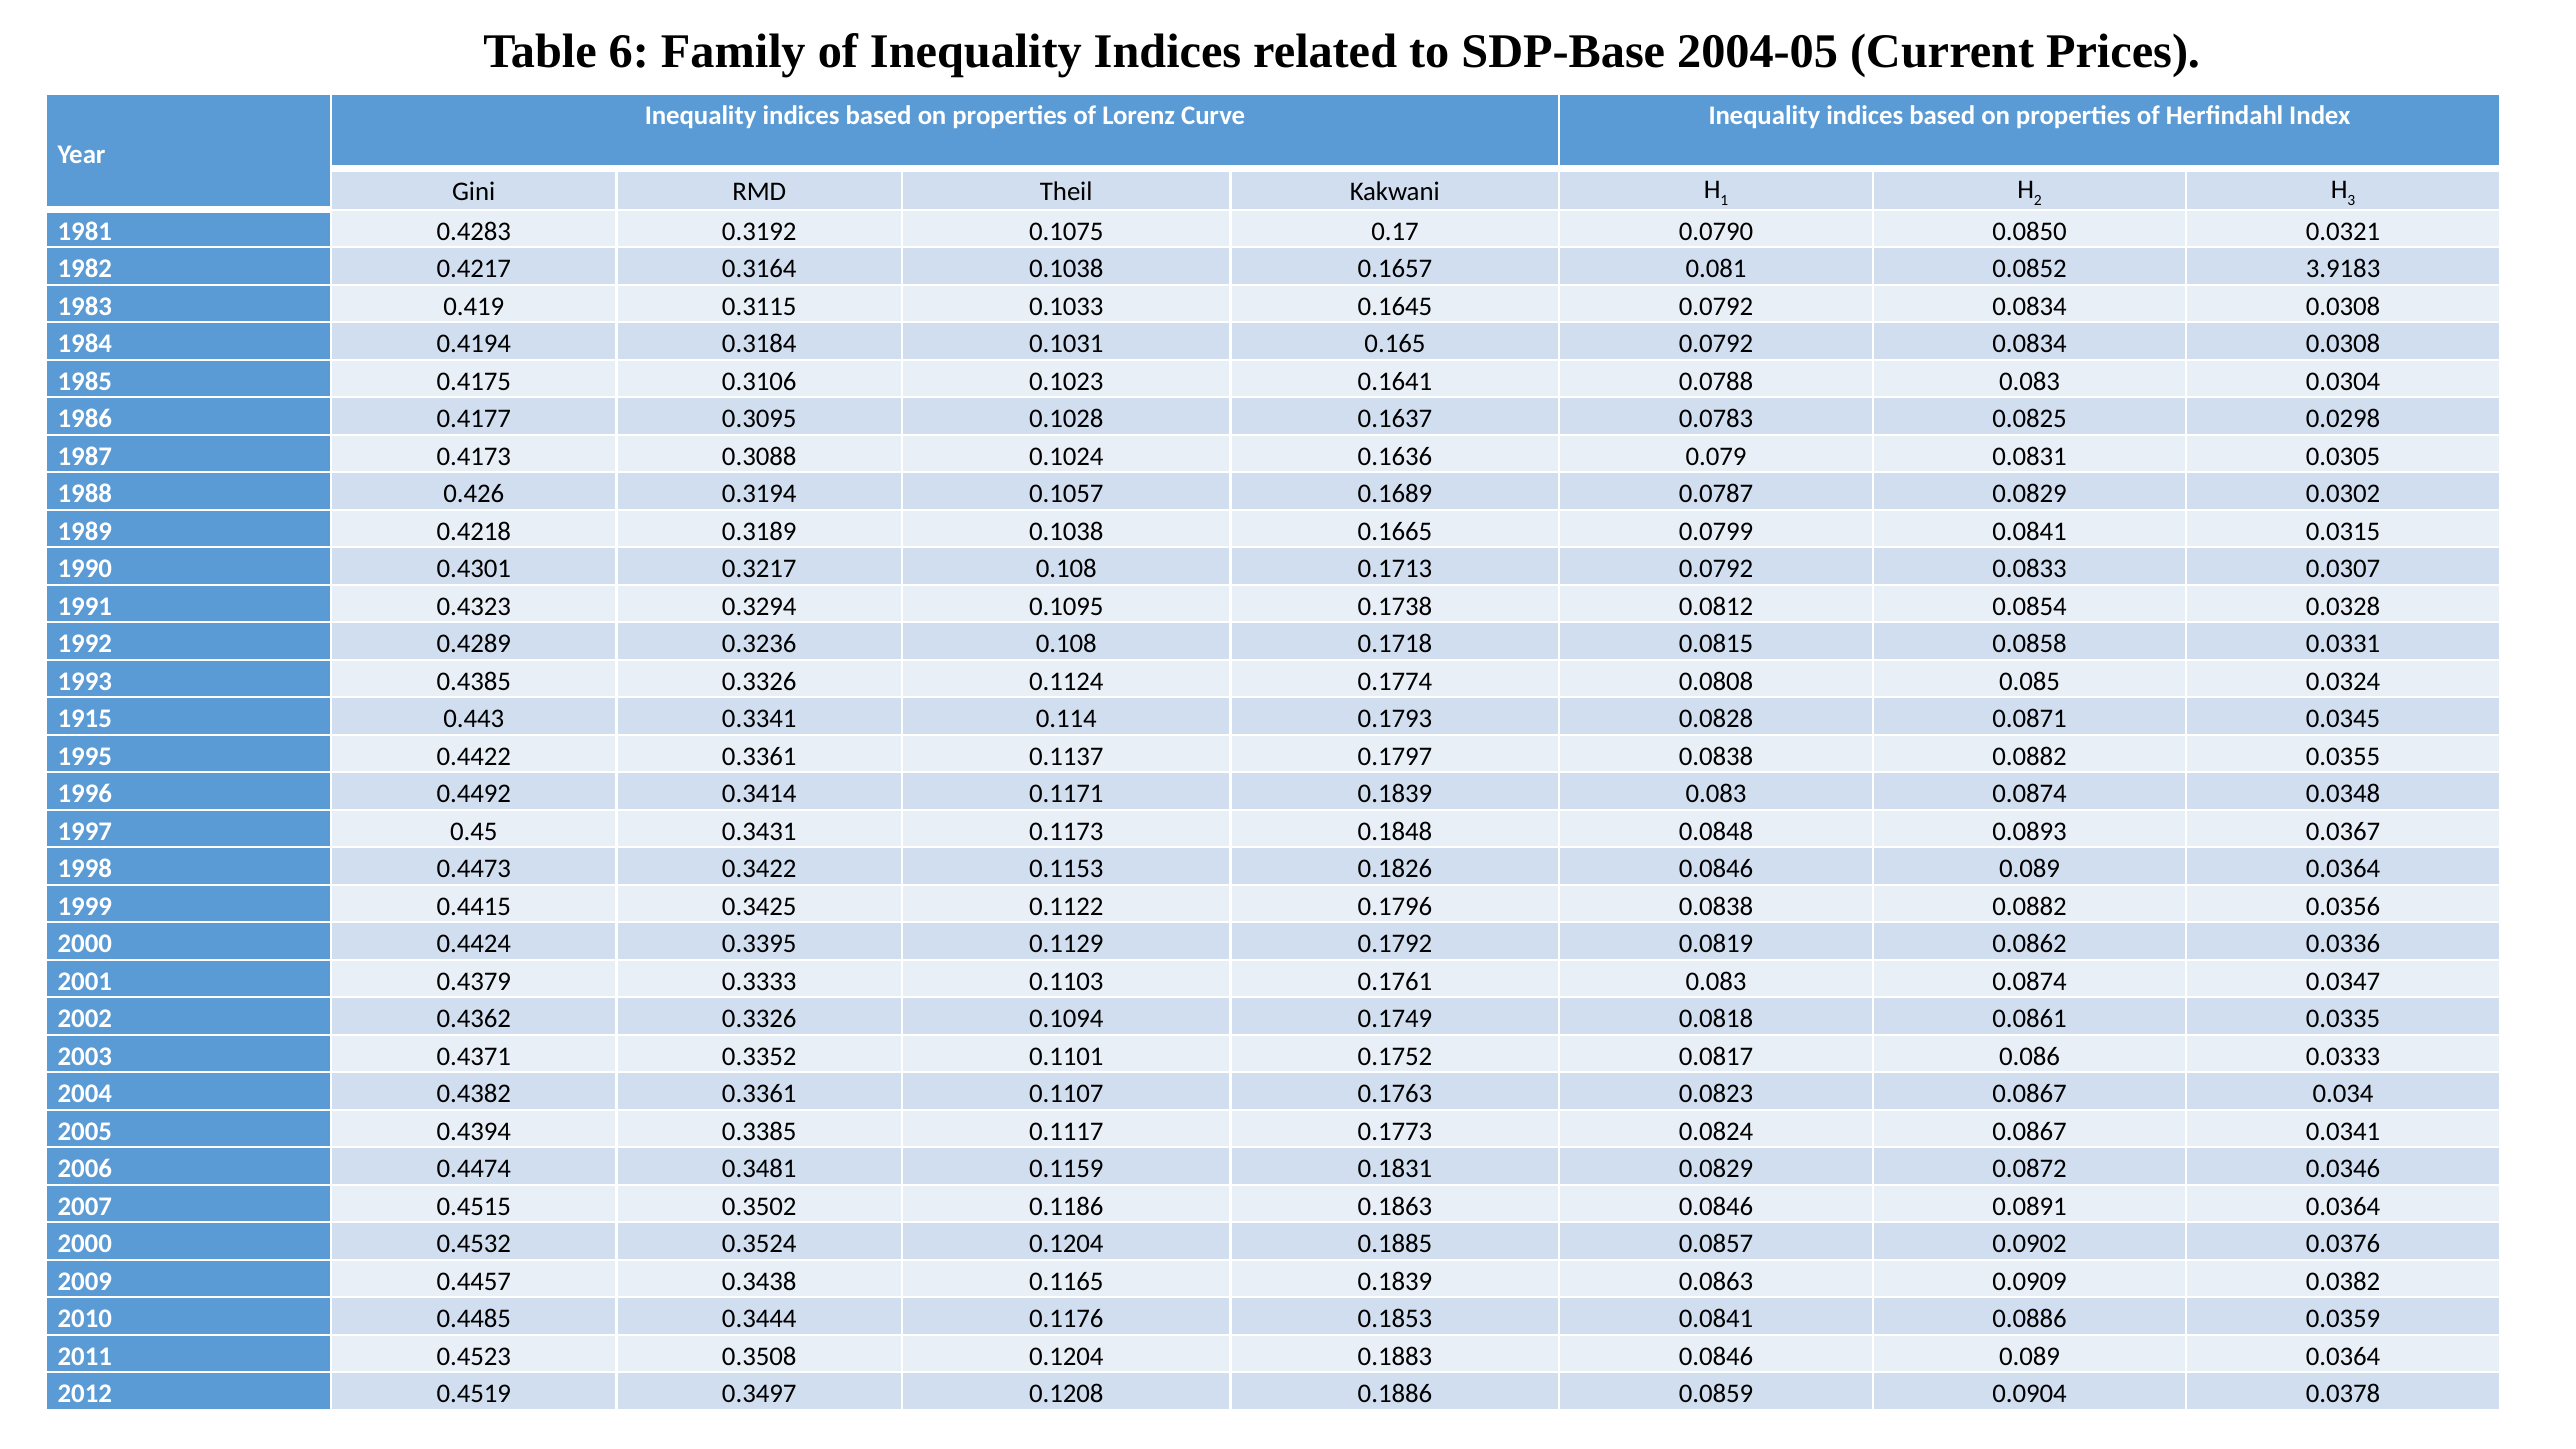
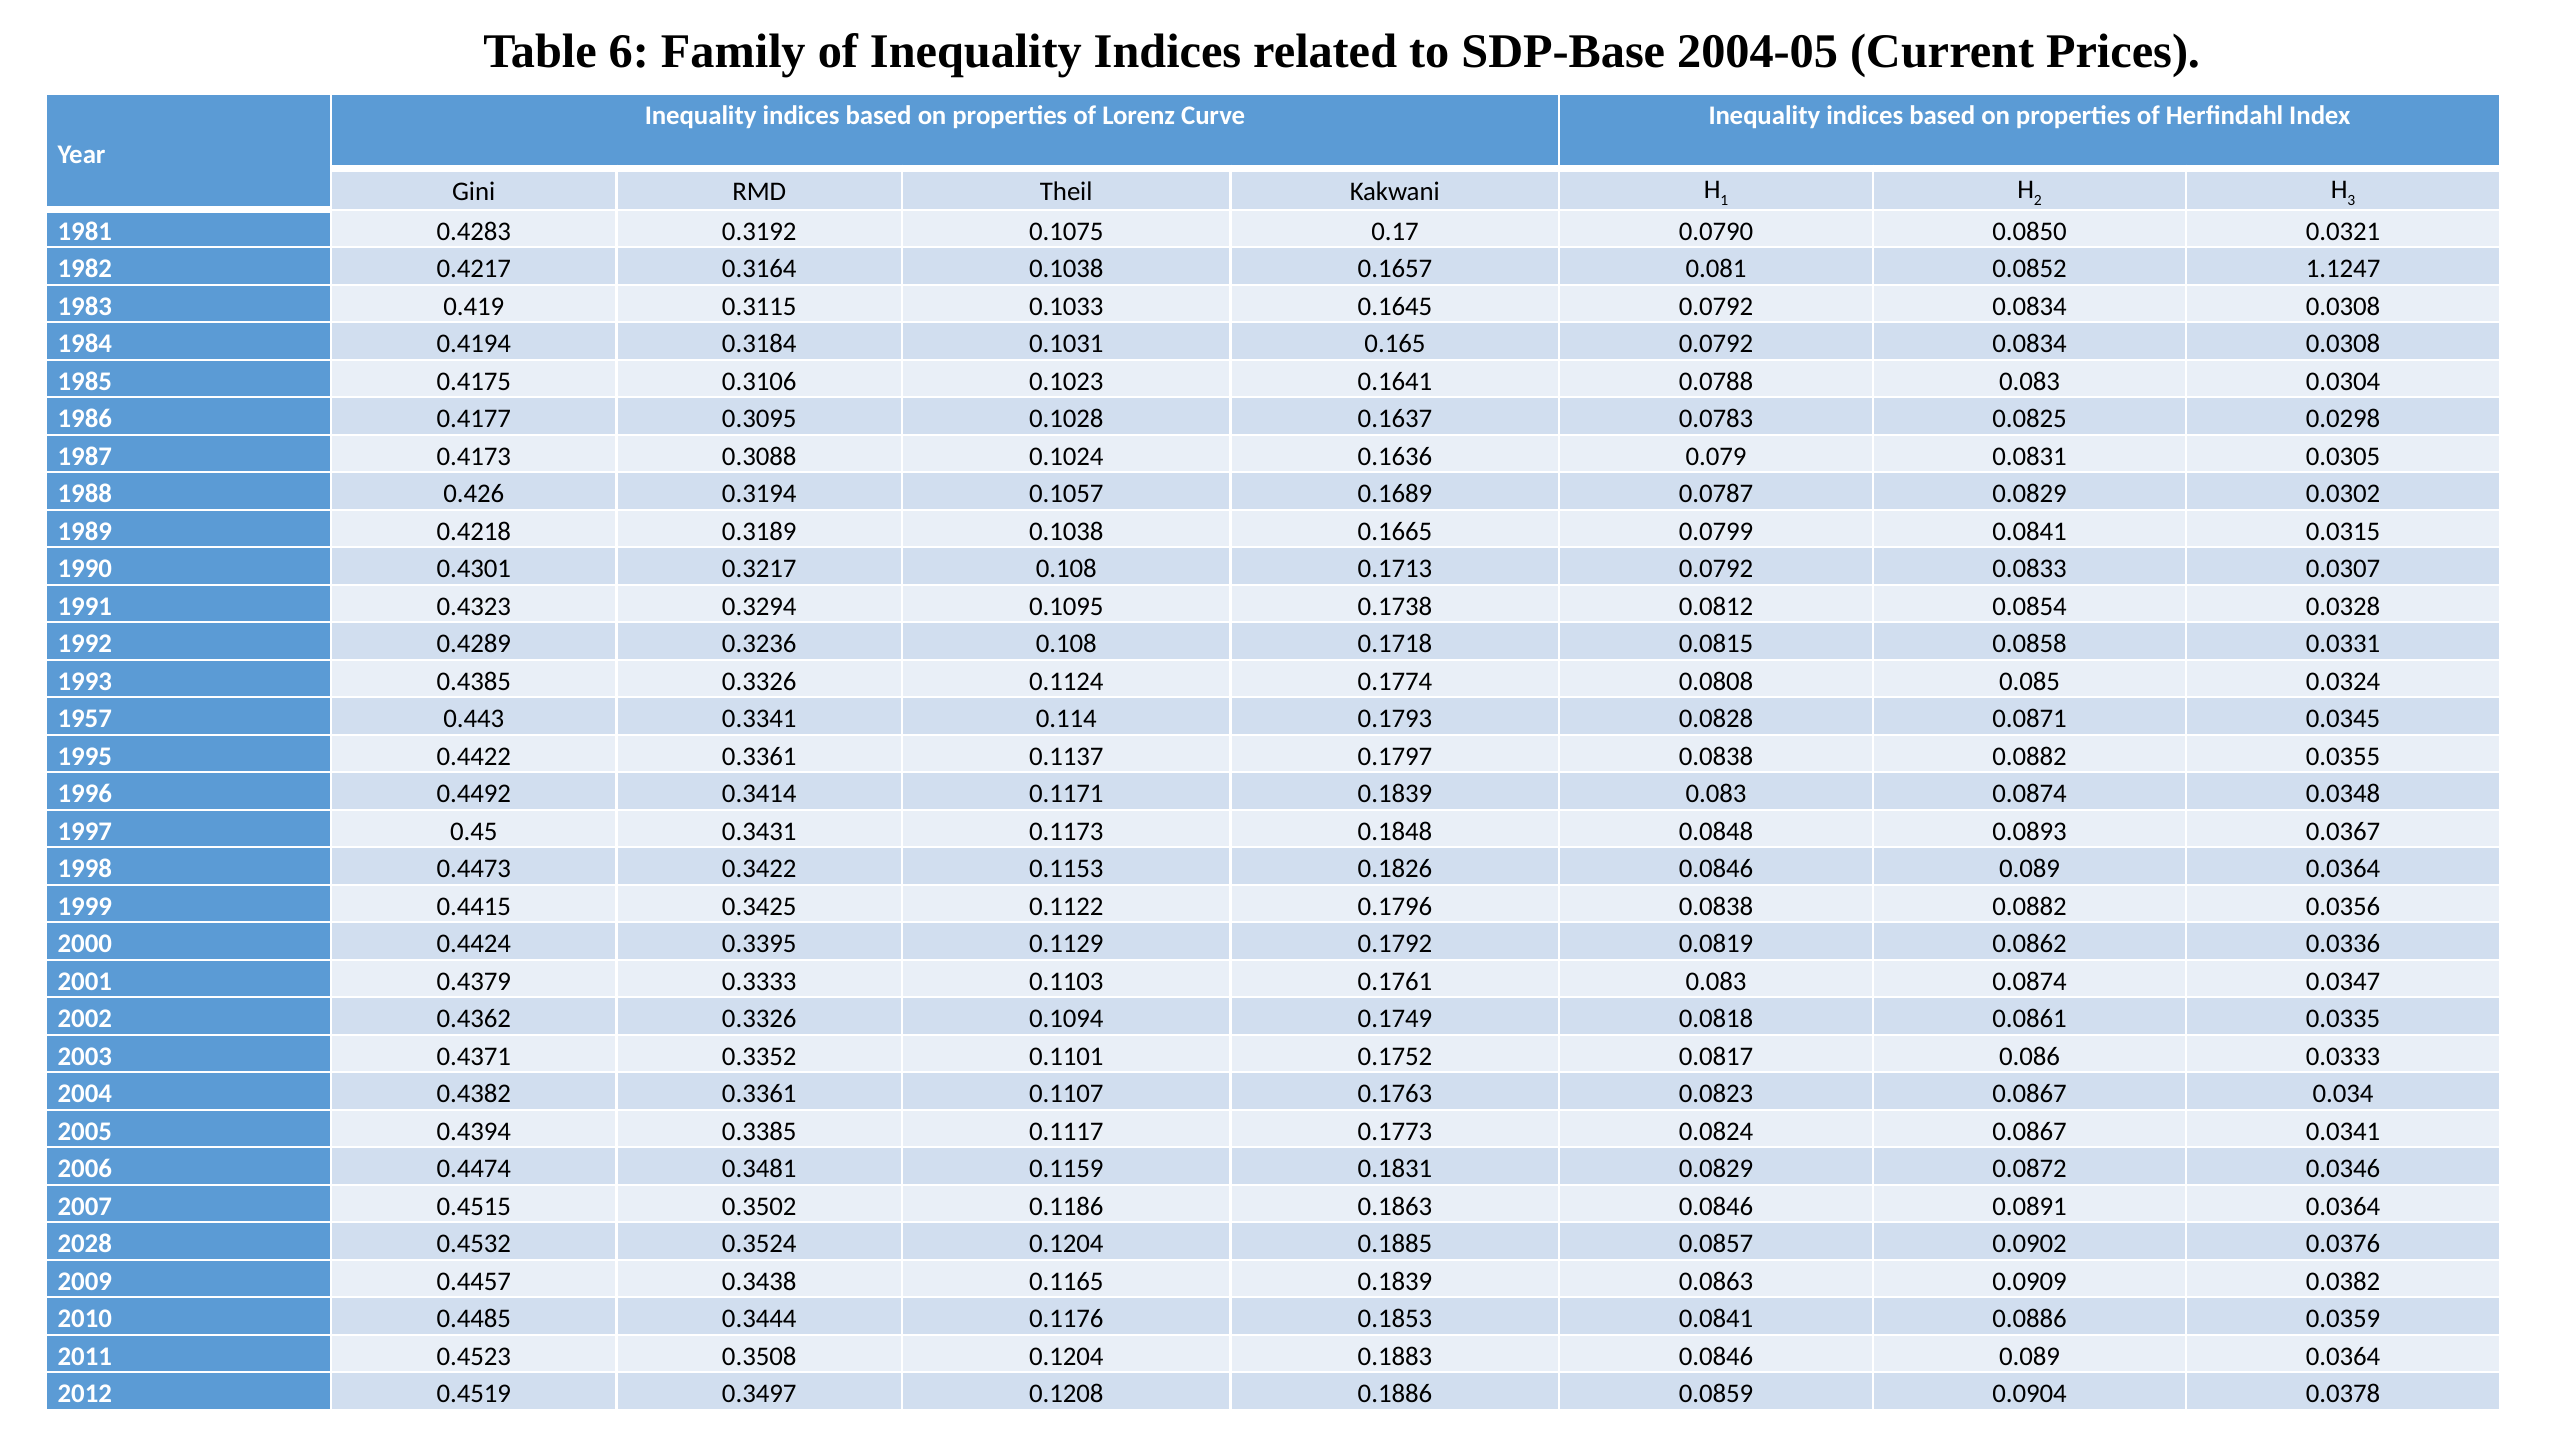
3.9183: 3.9183 -> 1.1247
1915: 1915 -> 1957
2000 at (85, 1244): 2000 -> 2028
